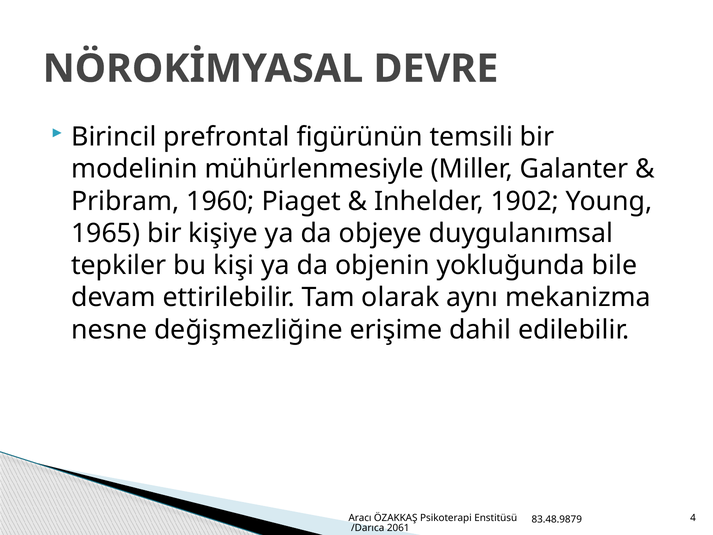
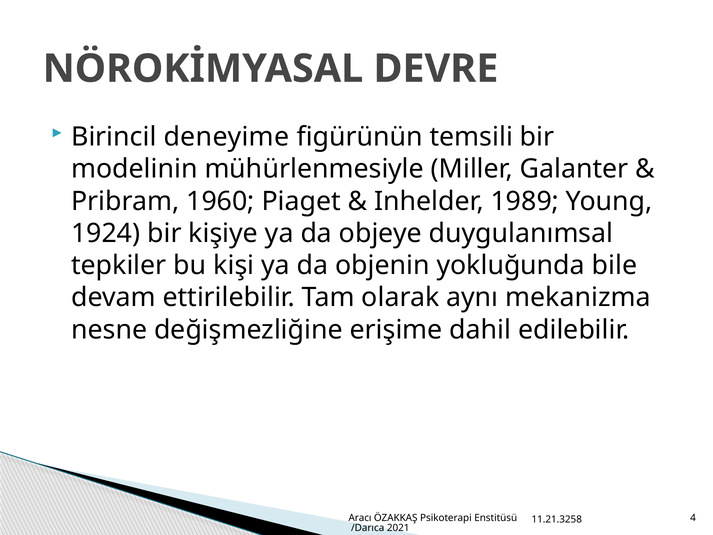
prefrontal: prefrontal -> deneyime
1902: 1902 -> 1989
1965: 1965 -> 1924
83.48.9879: 83.48.9879 -> 11.21.3258
2061: 2061 -> 2021
